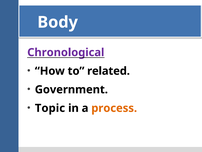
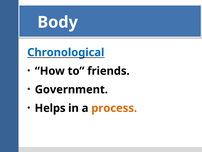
Chronological colour: purple -> blue
related: related -> friends
Topic: Topic -> Helps
